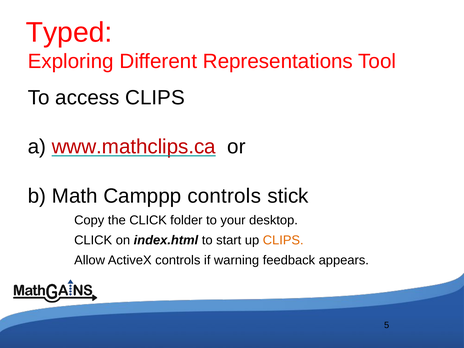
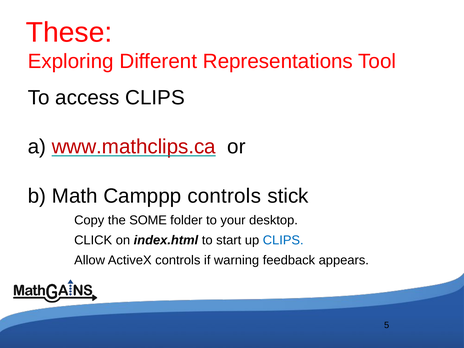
Typed: Typed -> These
the CLICK: CLICK -> SOME
CLIPS at (283, 240) colour: orange -> blue
